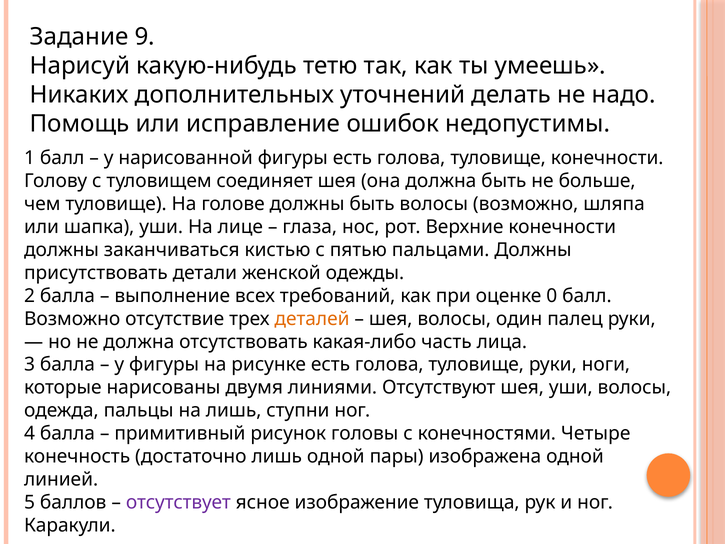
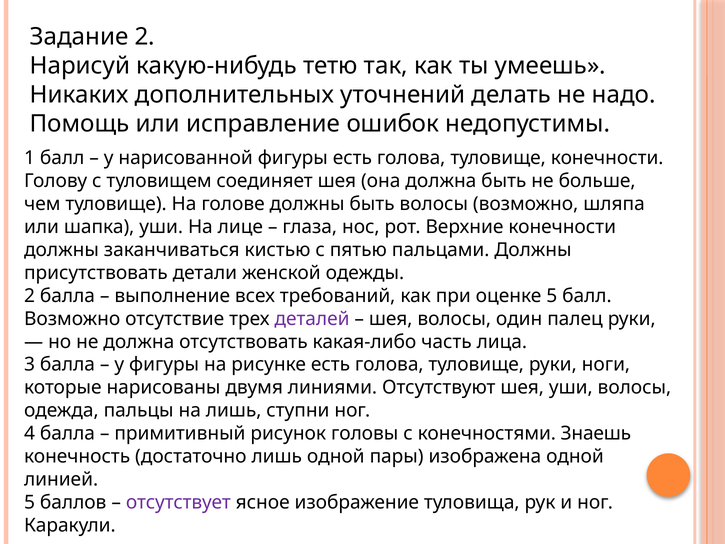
Задание 9: 9 -> 2
оценке 0: 0 -> 5
деталей colour: orange -> purple
Четыре: Четыре -> Знаешь
